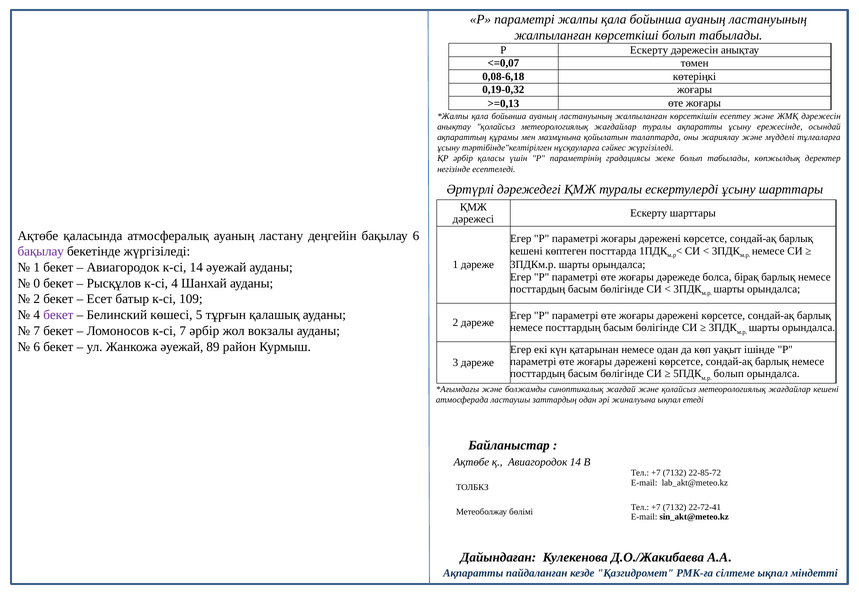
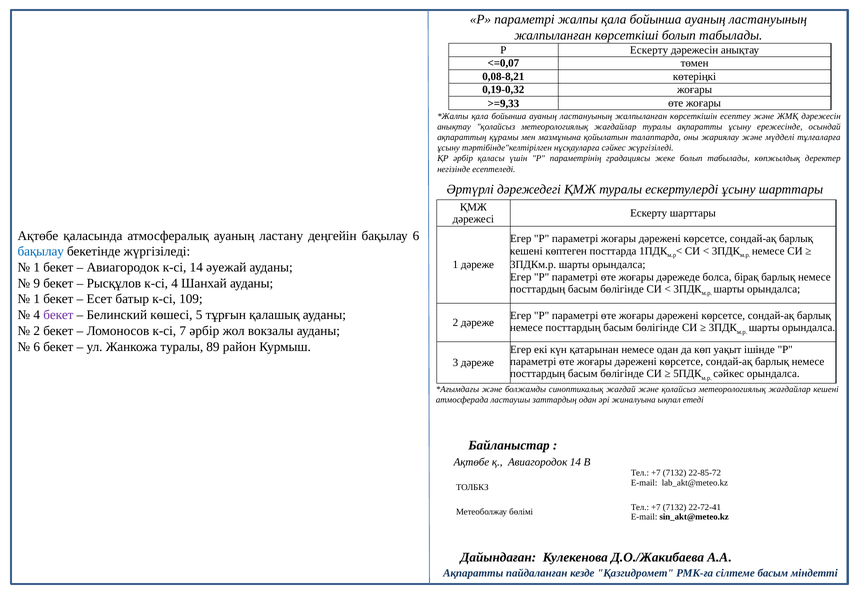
0,08-6,18: 0,08-6,18 -> 0,08-8,21
>=0,13: >=0,13 -> >=9,33
бақылау at (41, 252) colour: purple -> blue
0: 0 -> 9
2 at (37, 299): 2 -> 1
7 at (37, 331): 7 -> 2
Жанкожа әуежай: әуежай -> туралы
болып at (729, 374): болып -> сәйкес
сілтеме ықпал: ықпал -> басым
